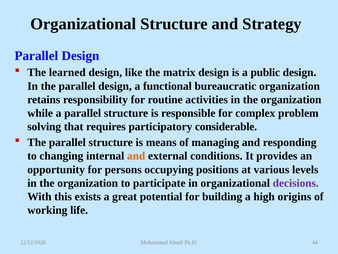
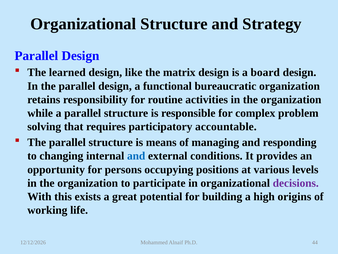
public: public -> board
considerable: considerable -> accountable
and at (136, 156) colour: orange -> blue
